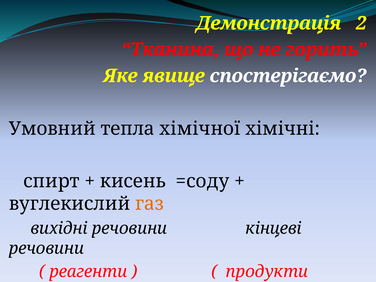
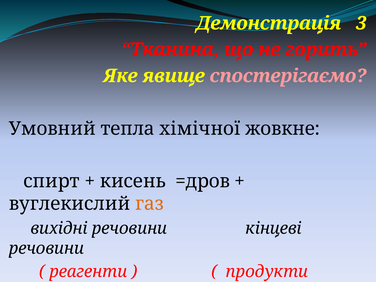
2: 2 -> 3
спостерігаємо colour: white -> pink
хімічні: хімічні -> жовкне
=соду: =соду -> =дров
